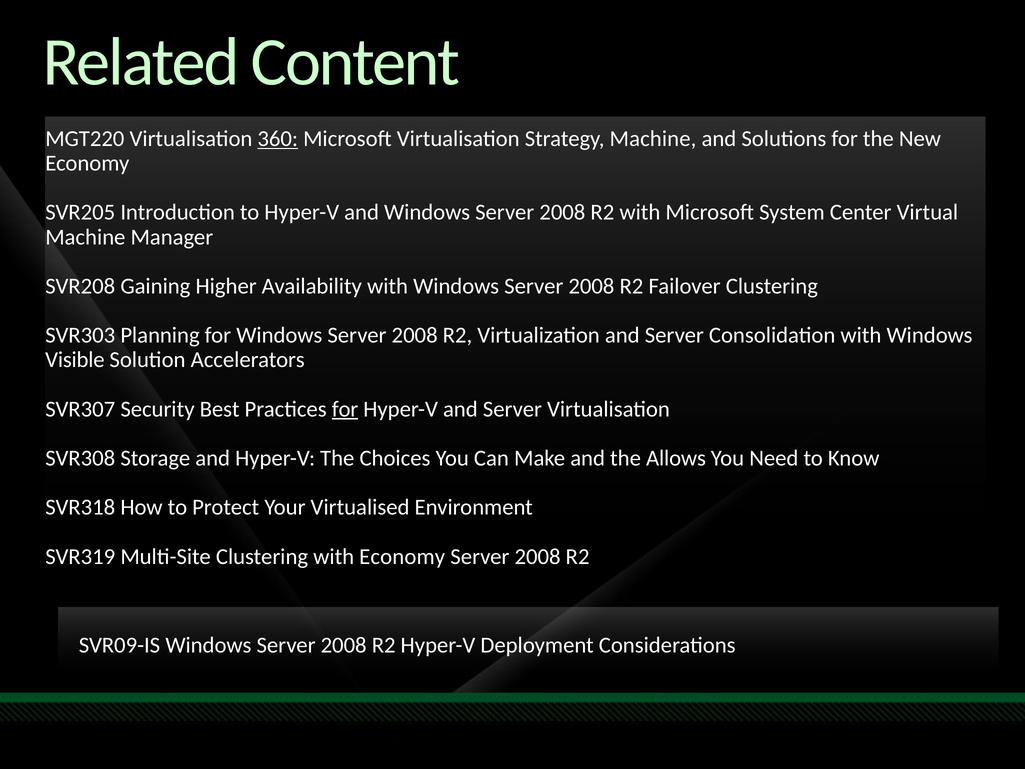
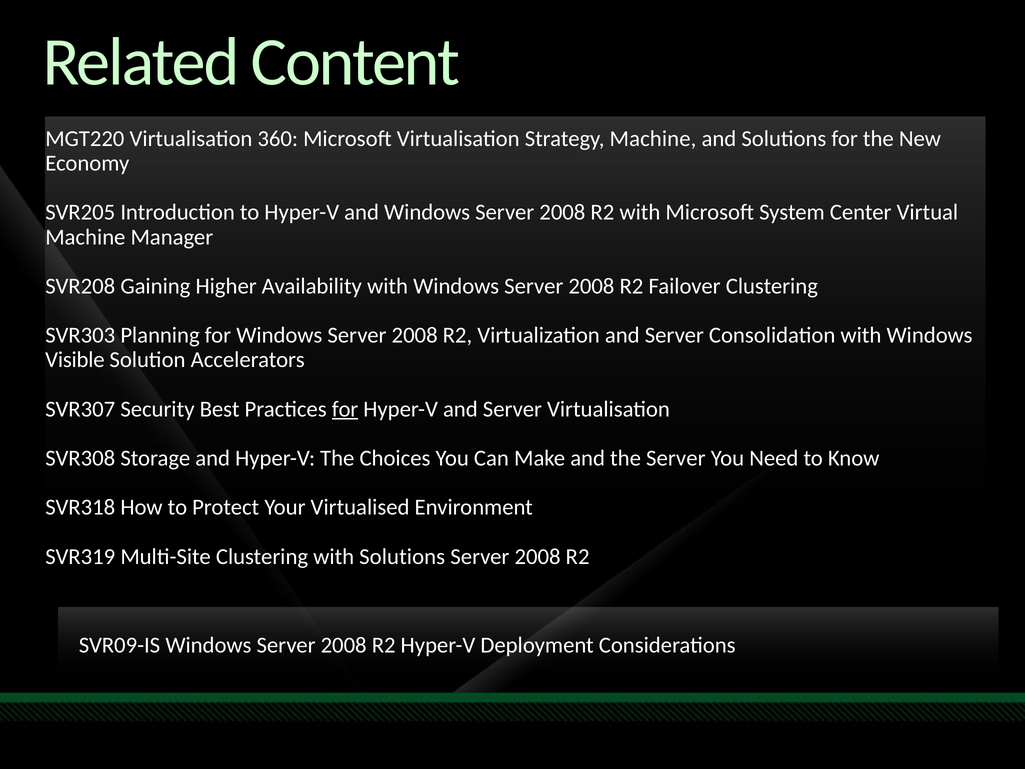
360 underline: present -> none
the Allows: Allows -> Server
with Economy: Economy -> Solutions
